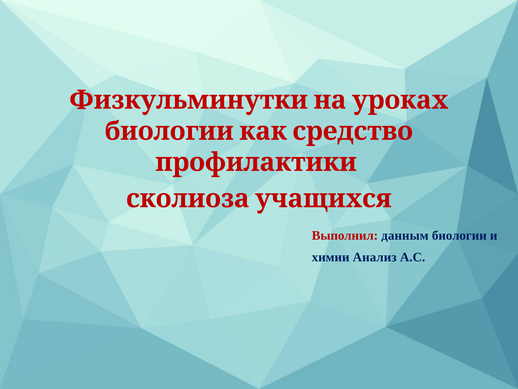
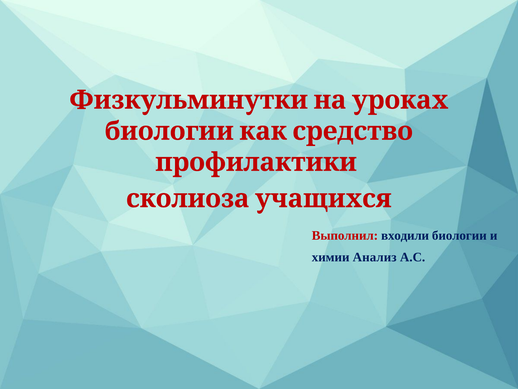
данным: данным -> входили
